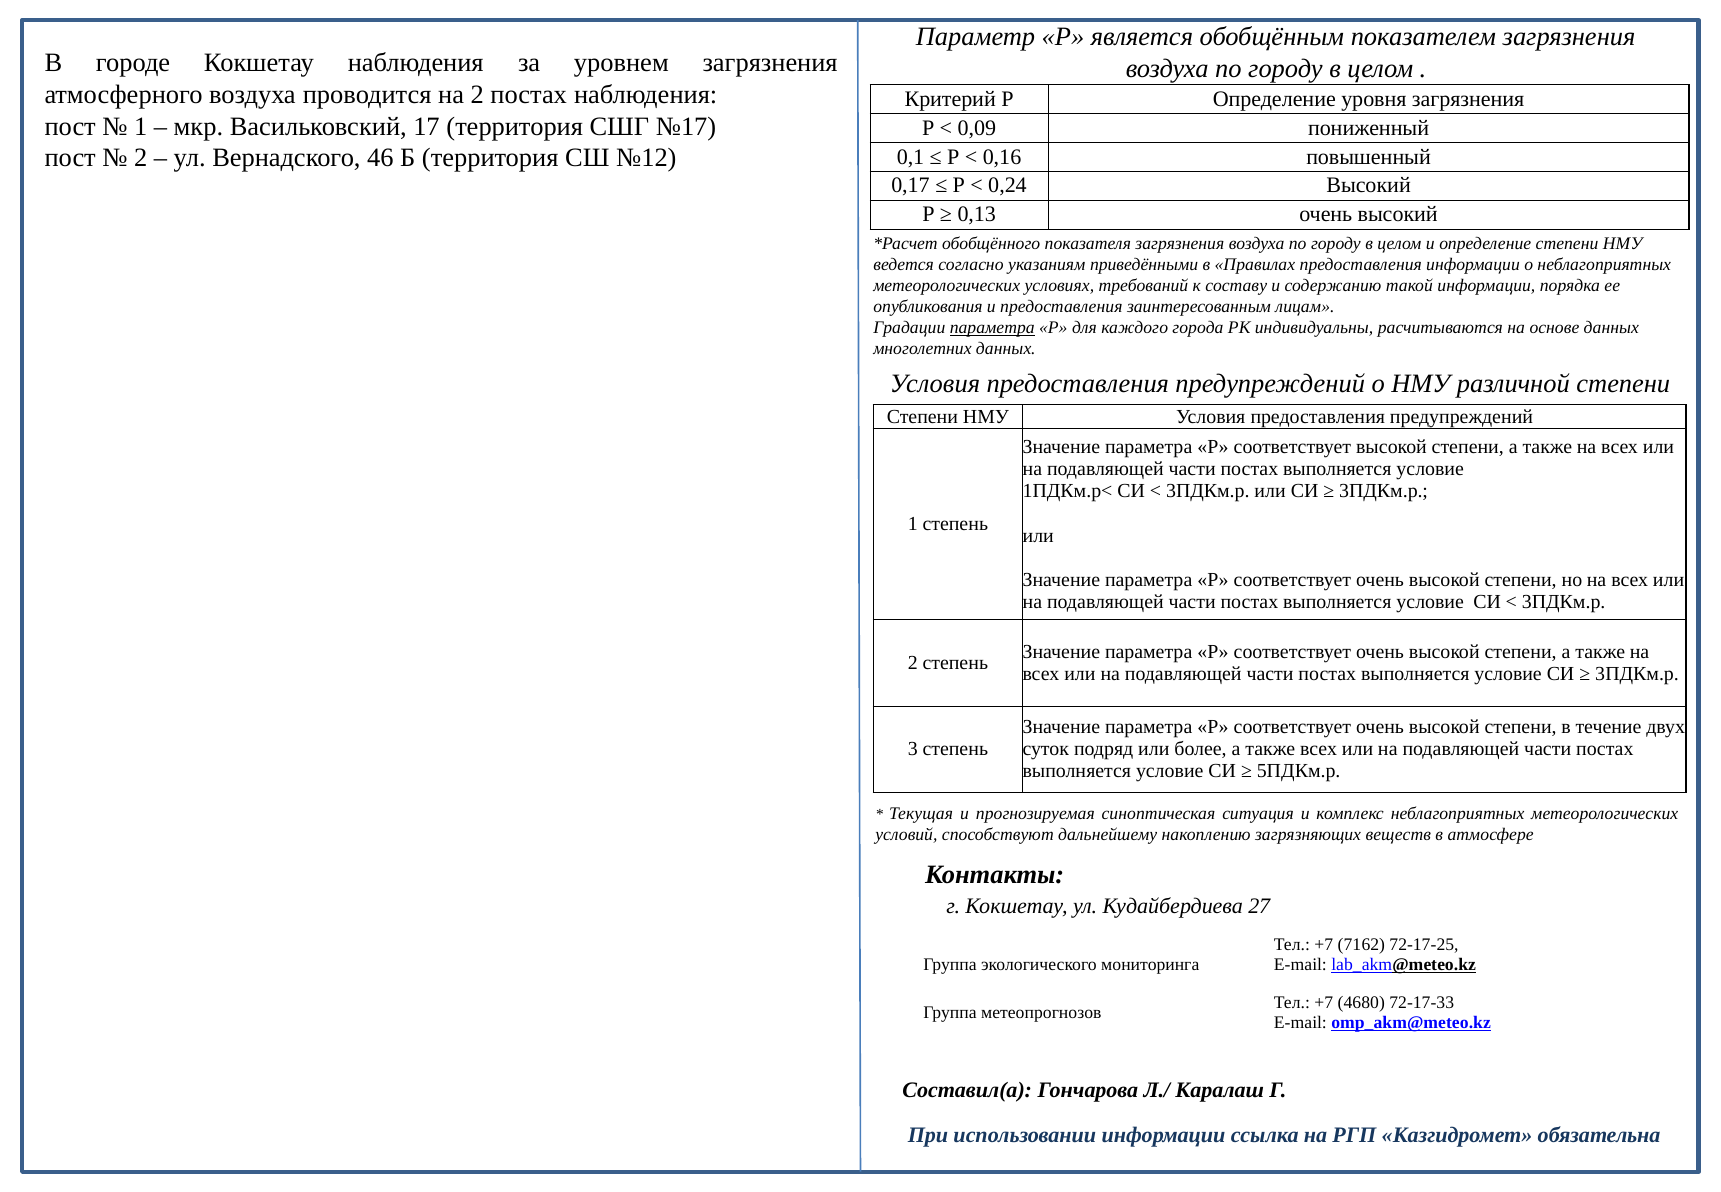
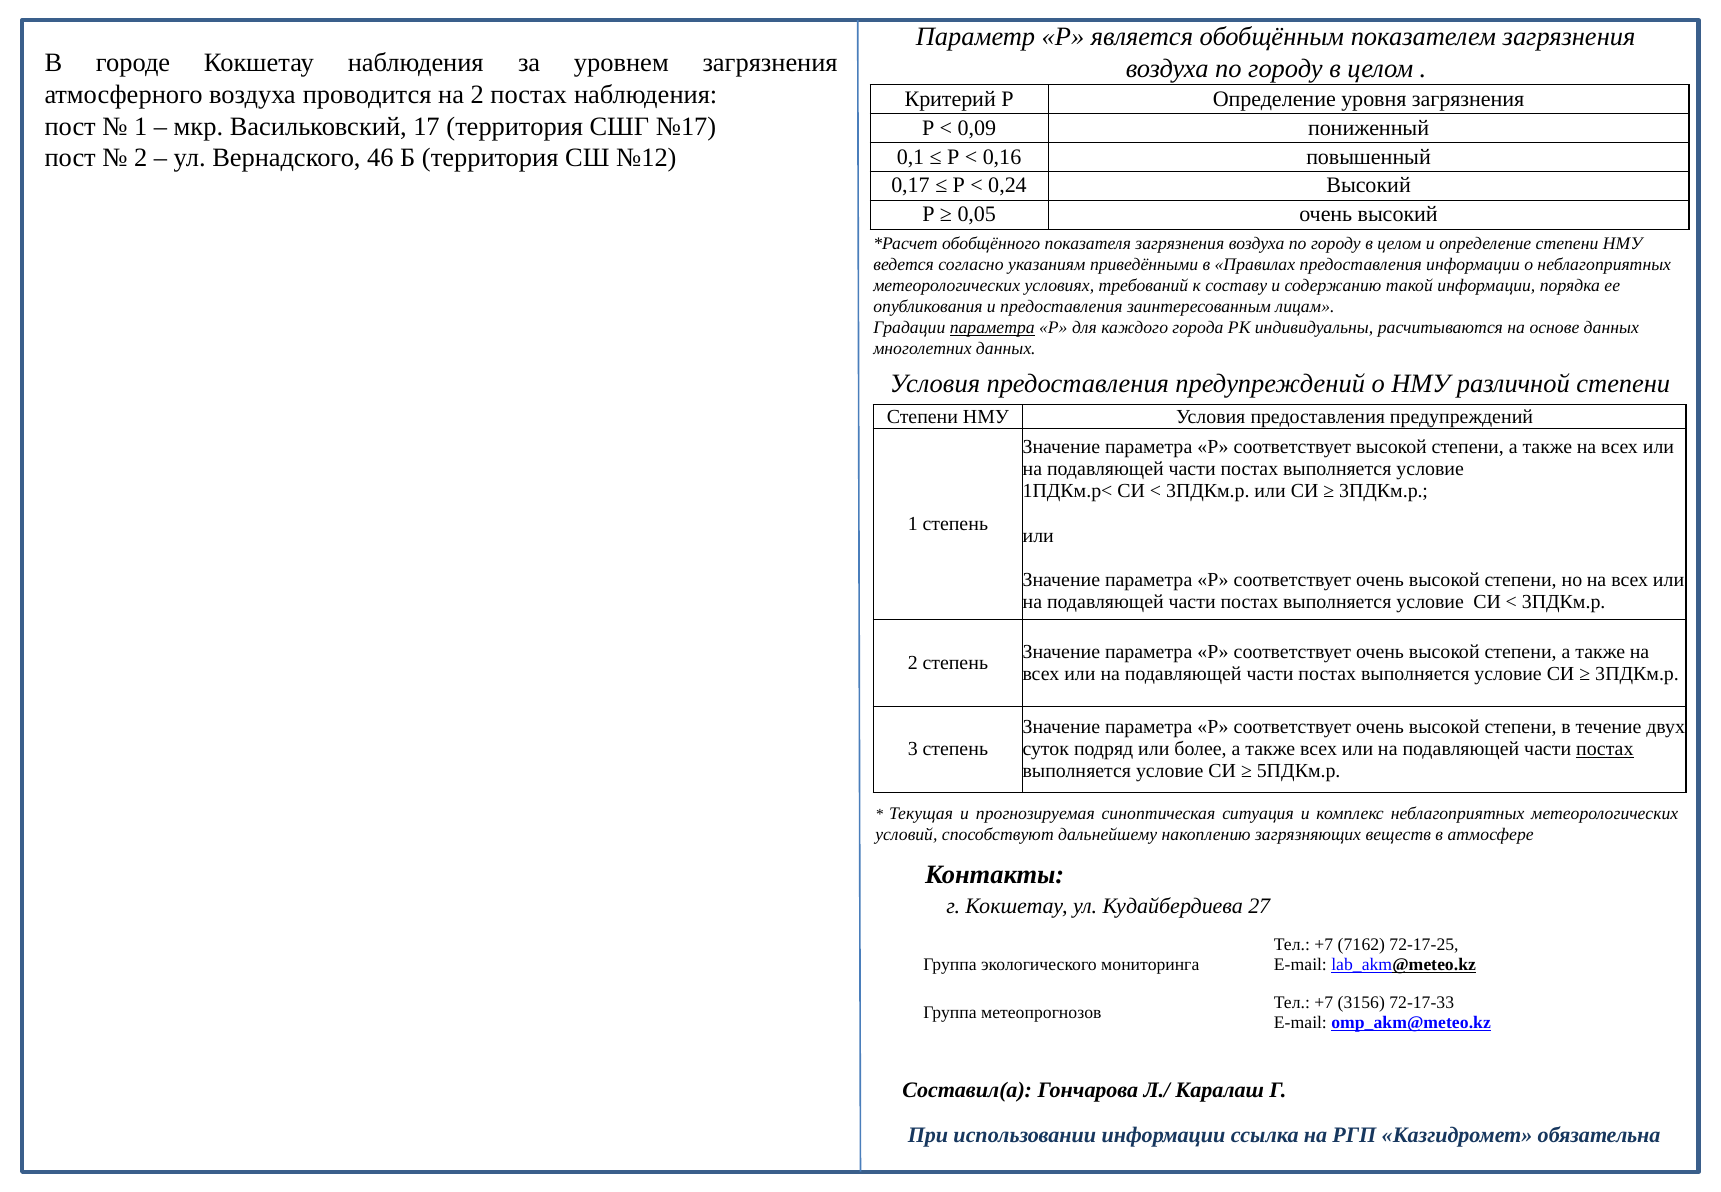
0,13: 0,13 -> 0,05
постах at (1605, 749) underline: none -> present
4680: 4680 -> 3156
